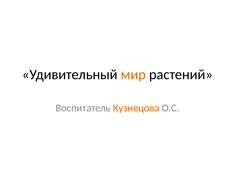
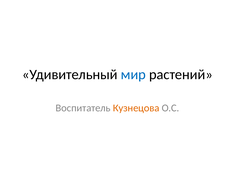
мир colour: orange -> blue
